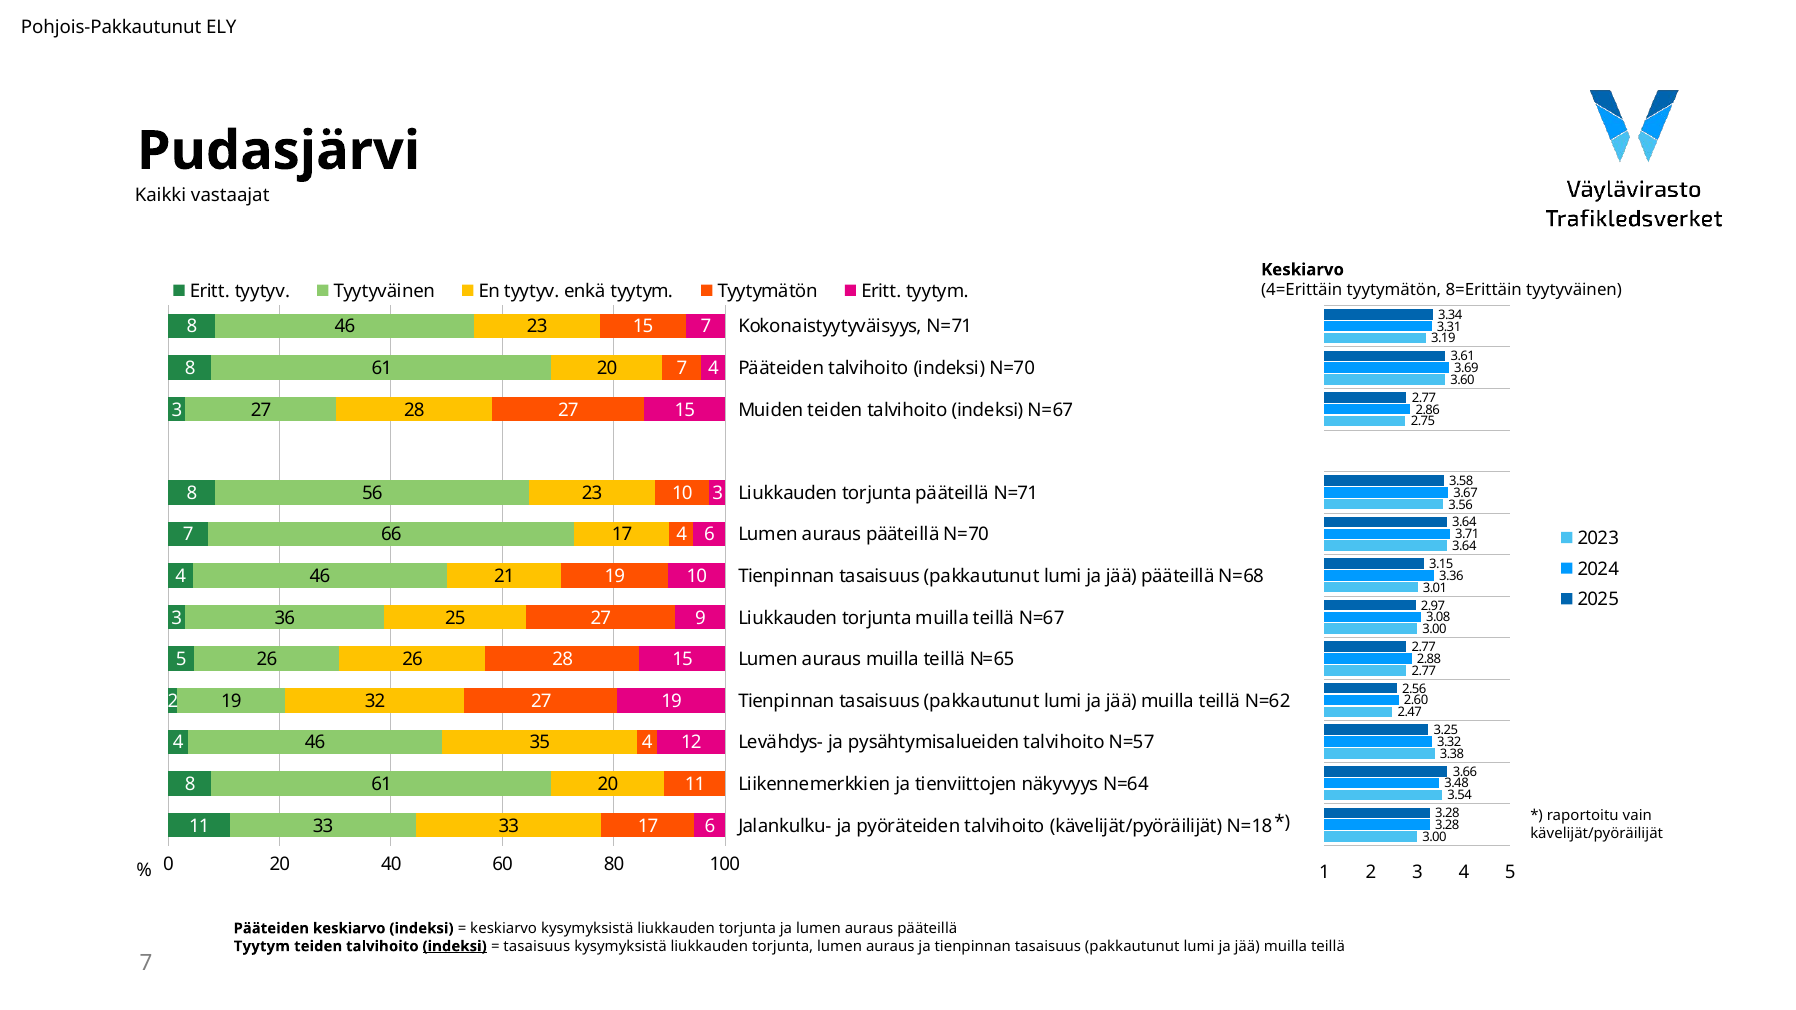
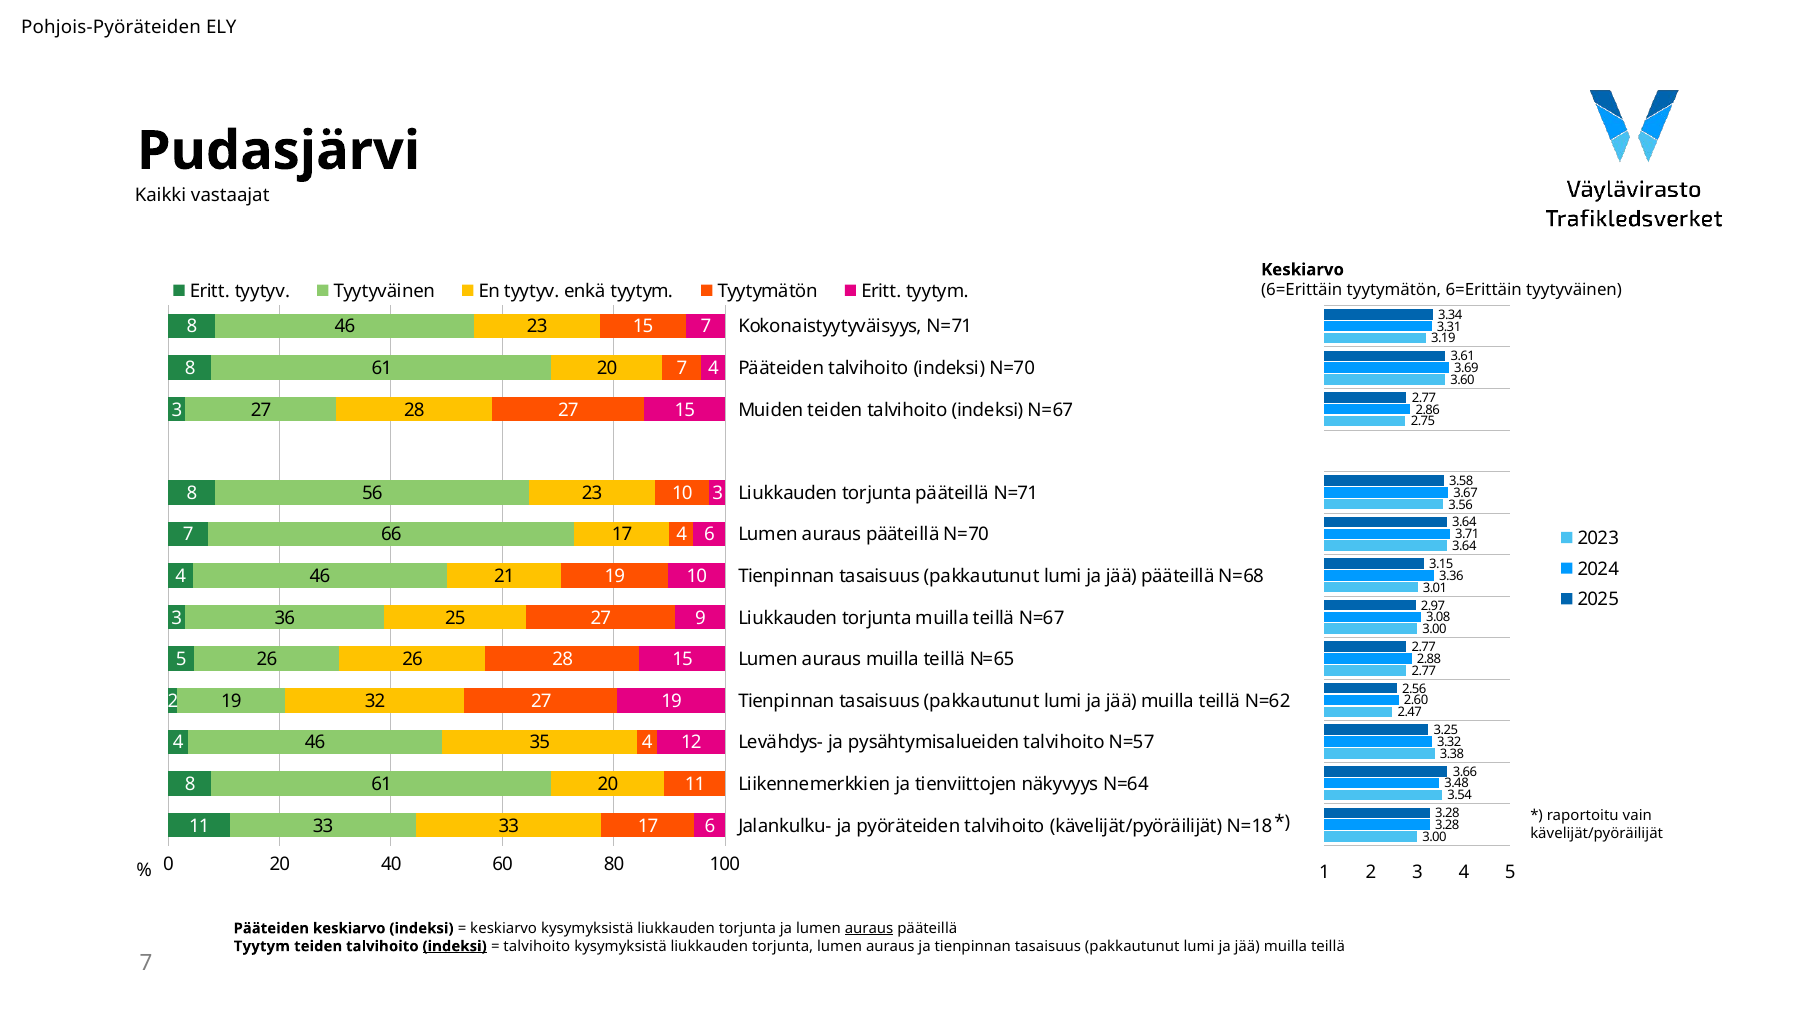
Pohjois-Pakkautunut: Pohjois-Pakkautunut -> Pohjois-Pyöräteiden
4=Erittäin at (1302, 290): 4=Erittäin -> 6=Erittäin
tyytymätön 8=Erittäin: 8=Erittäin -> 6=Erittäin
auraus at (869, 929) underline: none -> present
tasaisuus at (537, 946): tasaisuus -> talvihoito
